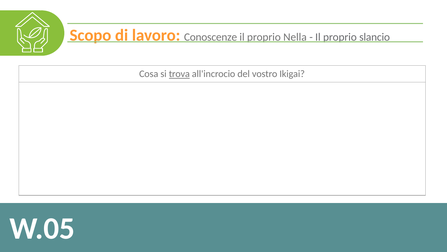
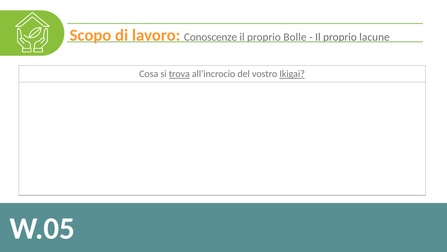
Nella: Nella -> Bolle
slancio: slancio -> lacune
Ikigai underline: none -> present
